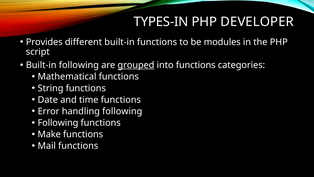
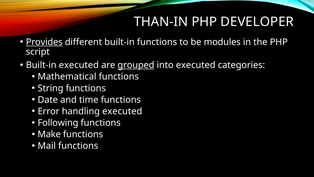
TYPES-IN: TYPES-IN -> THAN-IN
Provides underline: none -> present
Built-in following: following -> executed
into functions: functions -> executed
handling following: following -> executed
